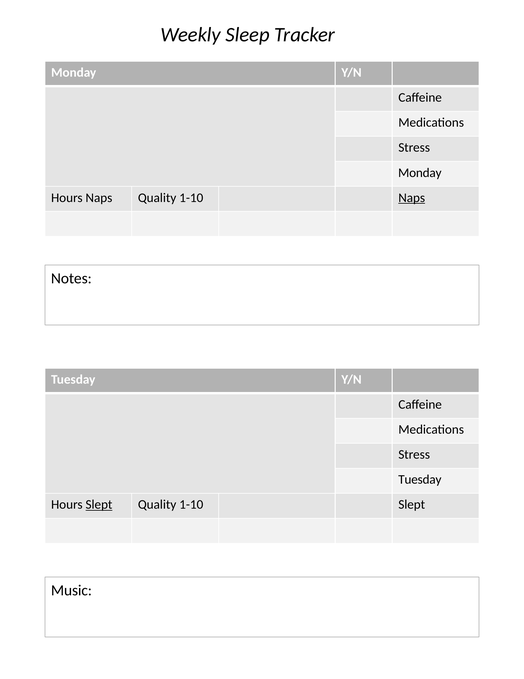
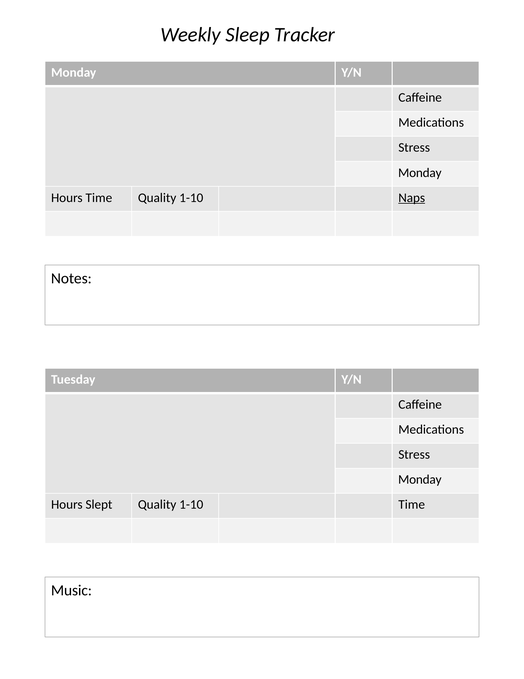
Hours Naps: Naps -> Time
Tuesday at (420, 479): Tuesday -> Monday
Slept at (99, 504) underline: present -> none
1-10 Slept: Slept -> Time
